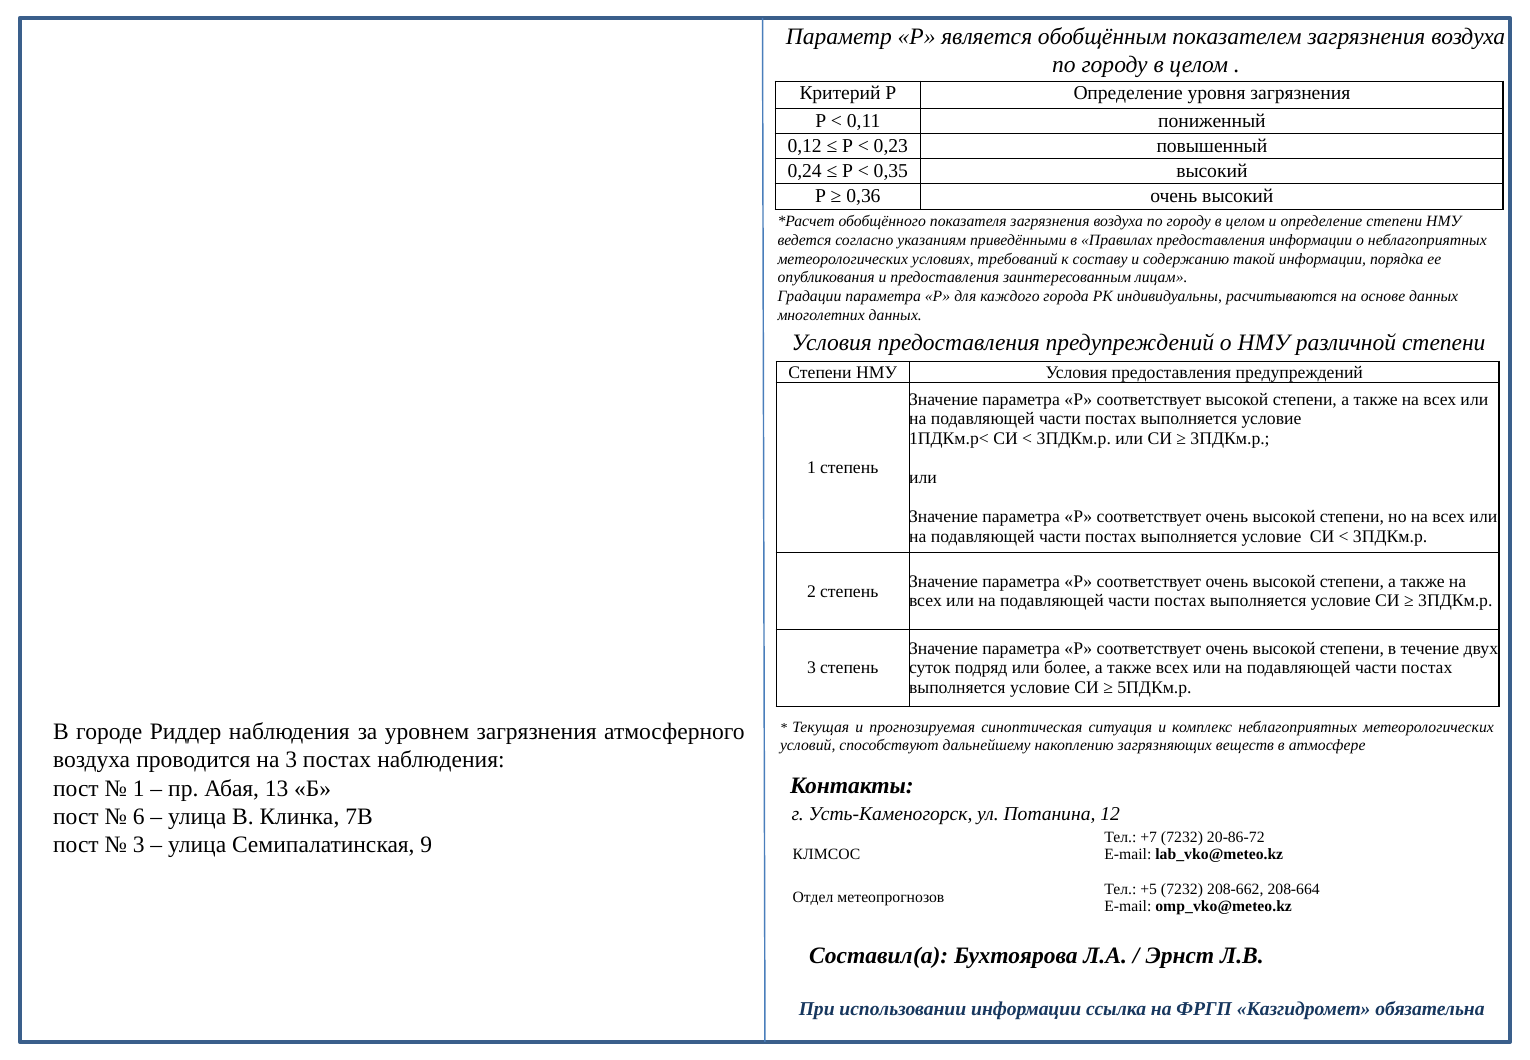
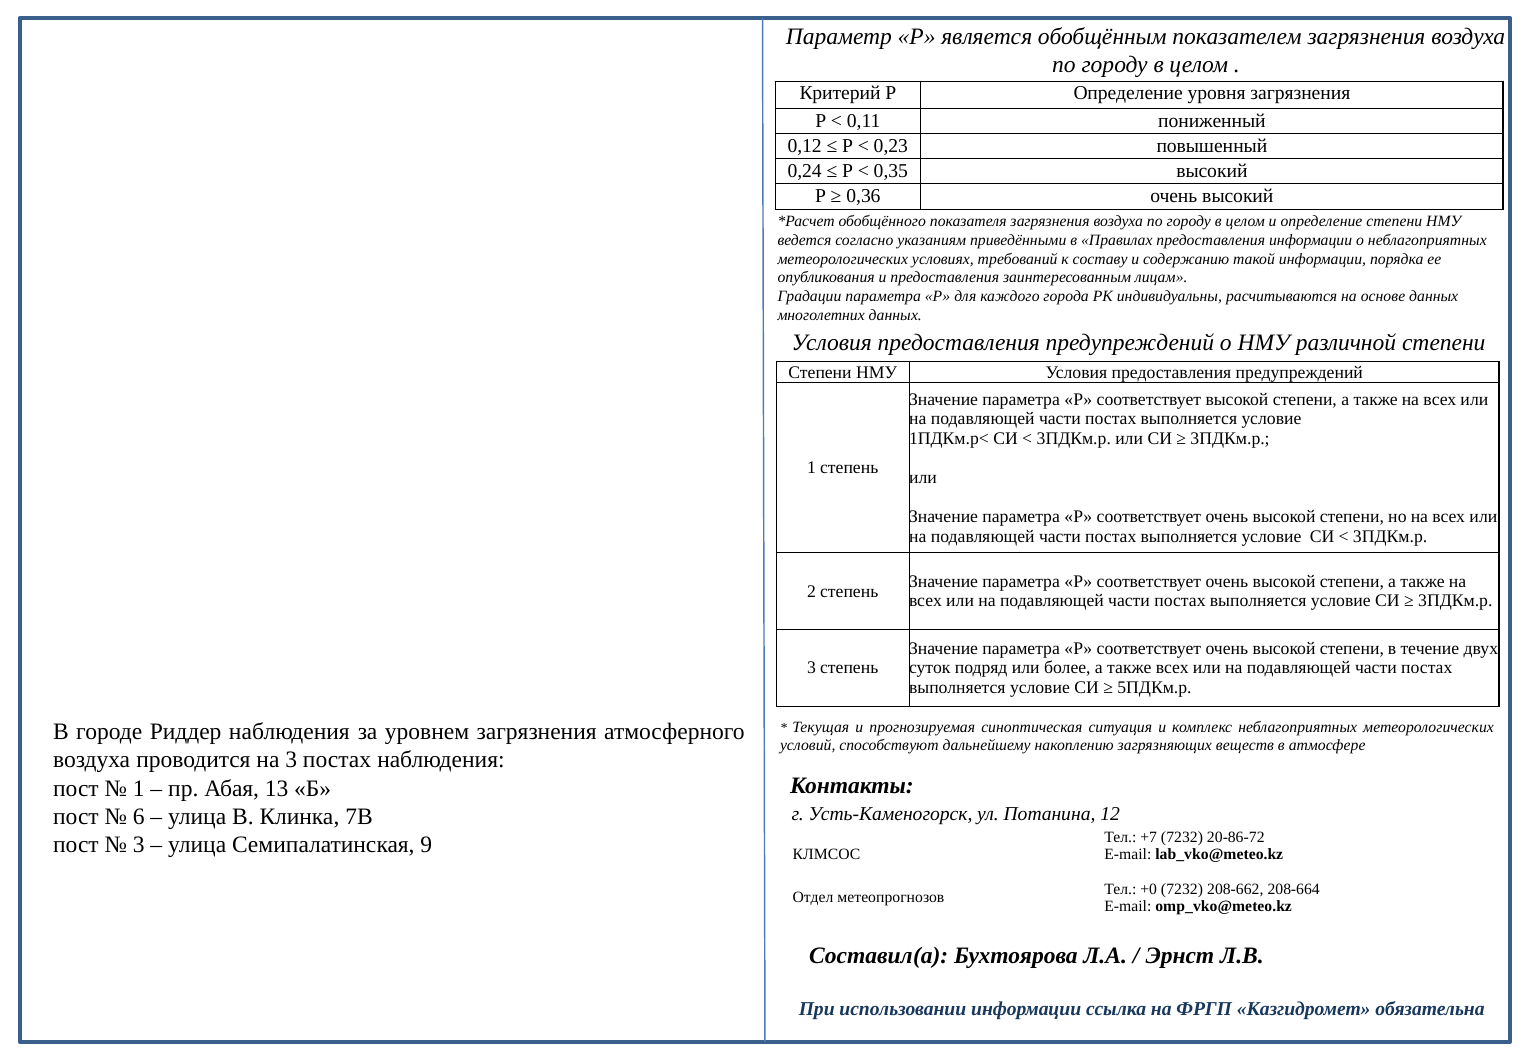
+5: +5 -> +0
